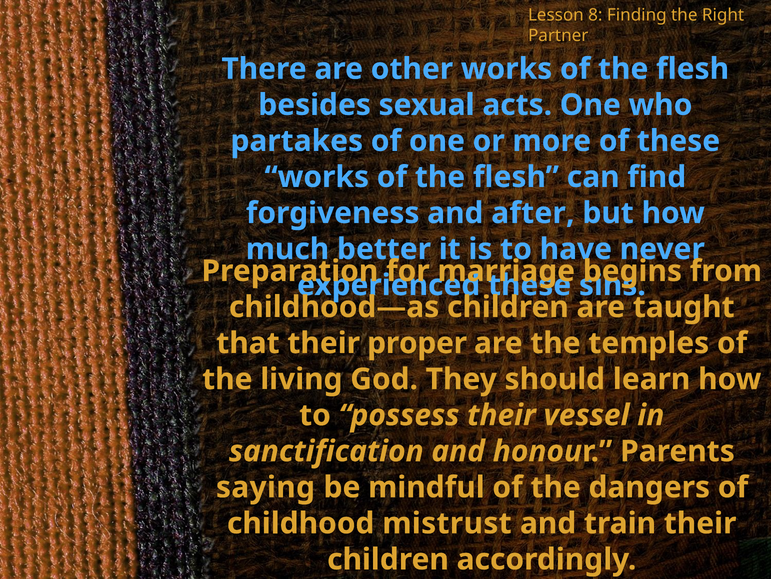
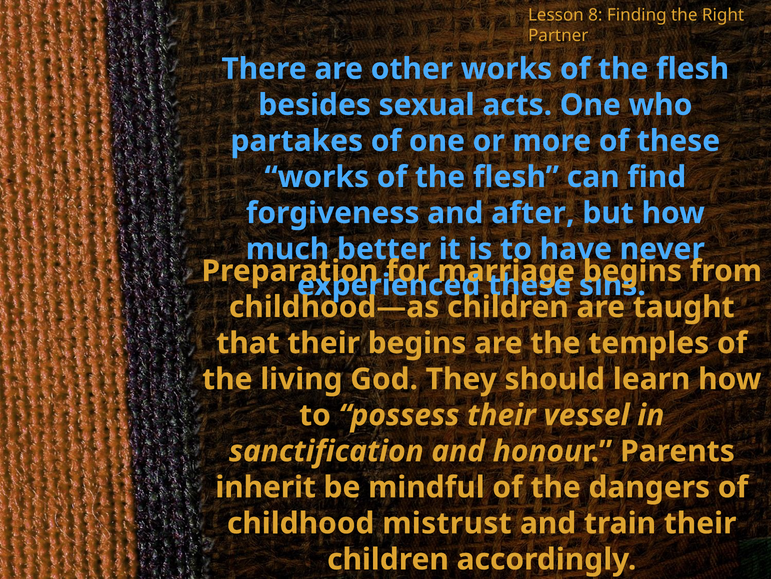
their proper: proper -> begins
saying: saying -> inherit
